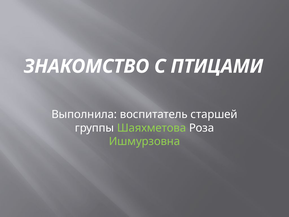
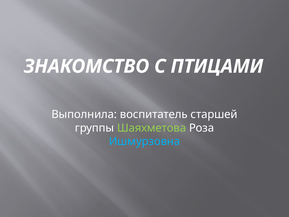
Ишмурзовна colour: light green -> light blue
